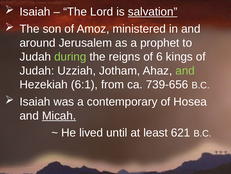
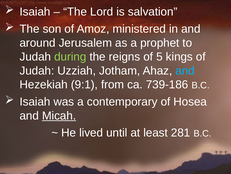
salvation underline: present -> none
6: 6 -> 5
and at (185, 70) colour: light green -> light blue
6:1: 6:1 -> 9:1
739-656: 739-656 -> 739-186
621: 621 -> 281
